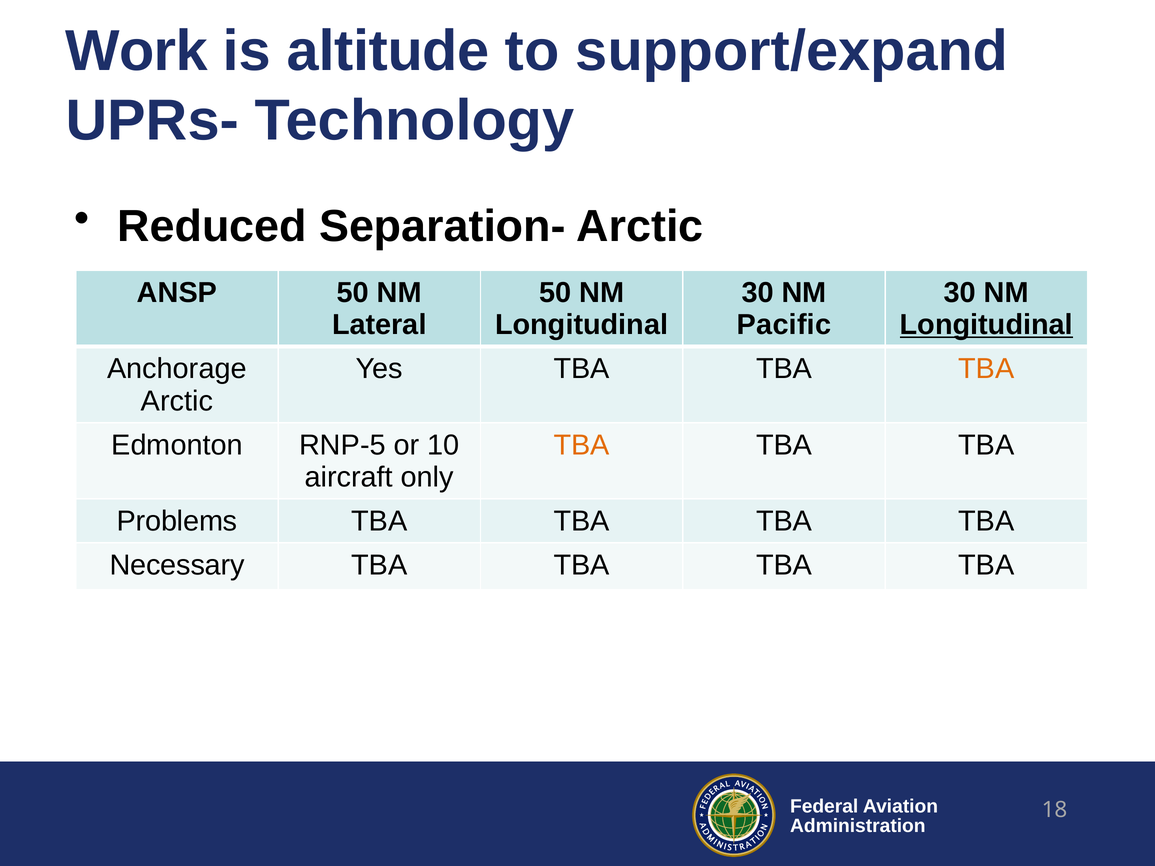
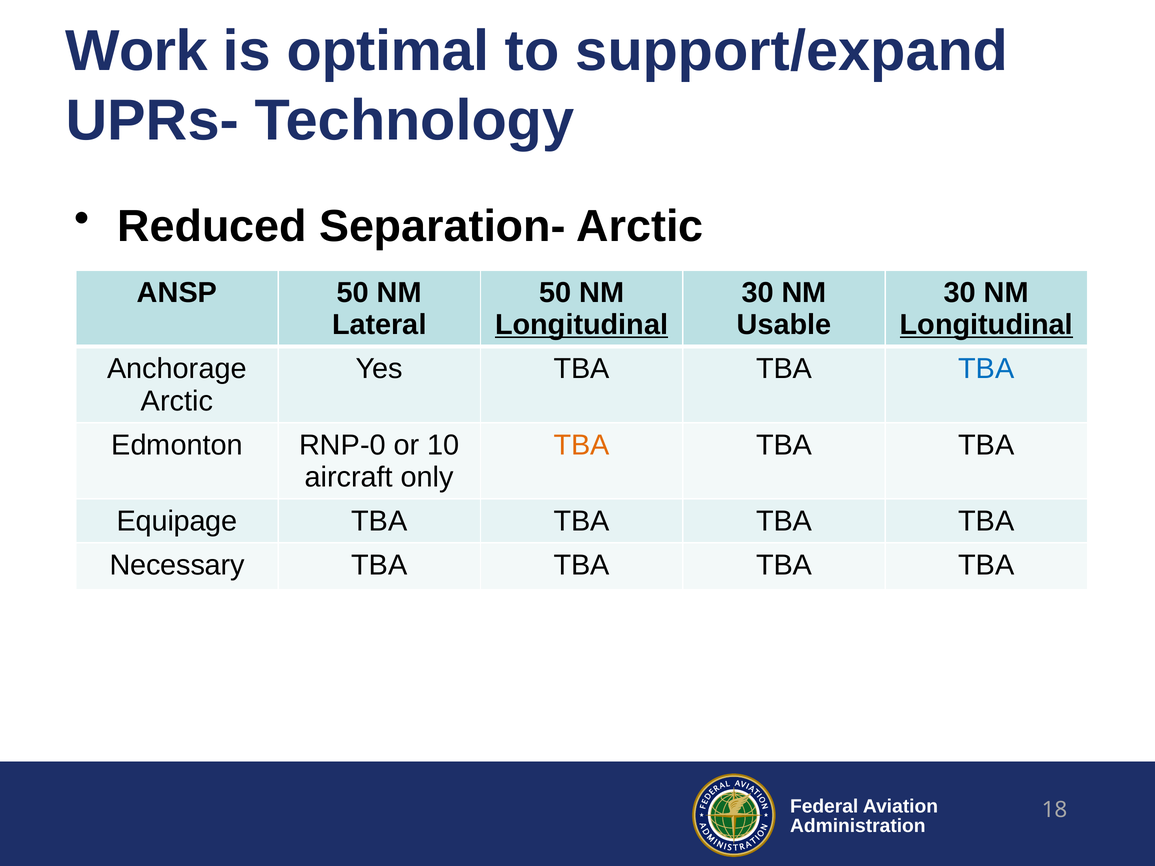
altitude: altitude -> optimal
Longitudinal at (582, 325) underline: none -> present
Pacific: Pacific -> Usable
TBA at (986, 369) colour: orange -> blue
RNP-5: RNP-5 -> RNP-0
Problems: Problems -> Equipage
